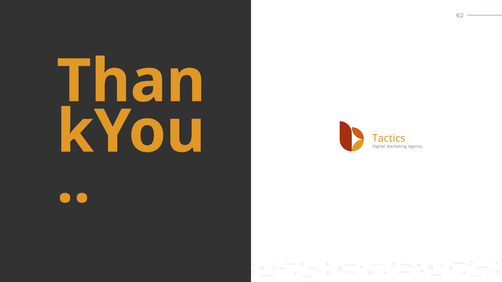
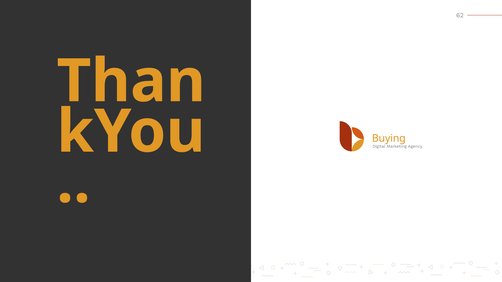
Tactics: Tactics -> Buying
